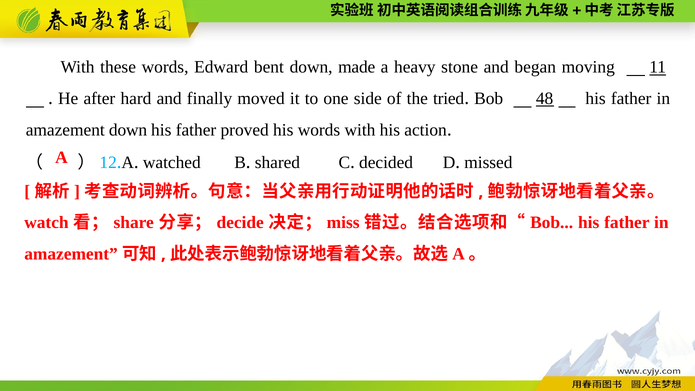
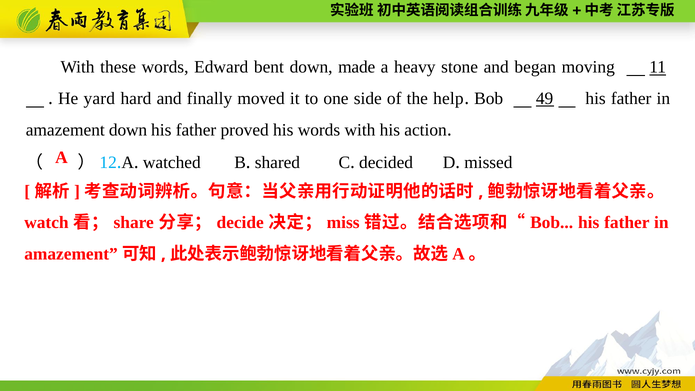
after: after -> yard
tried: tried -> help
48: 48 -> 49
